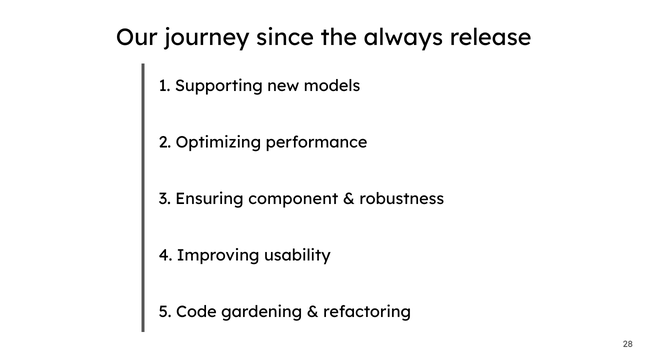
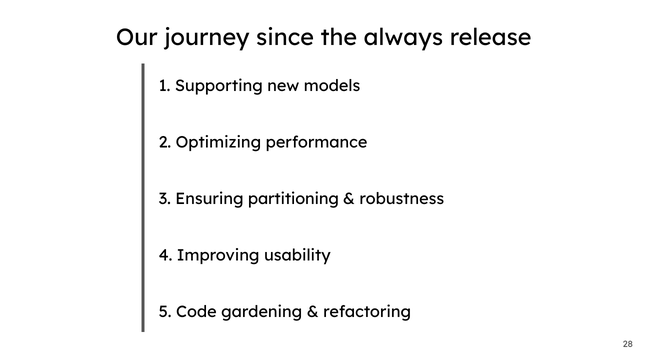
component: component -> partitioning
